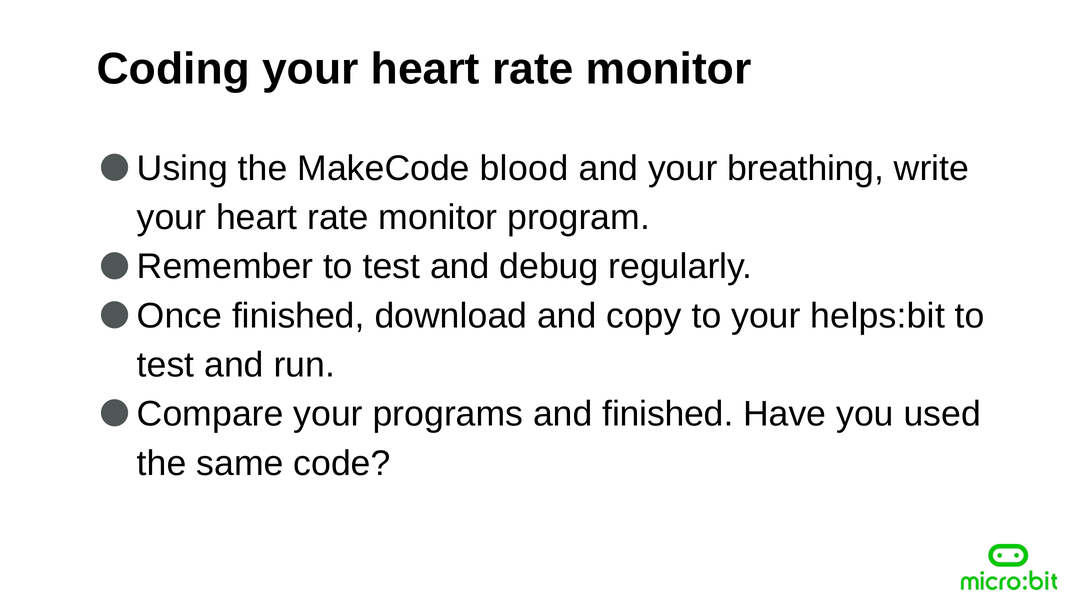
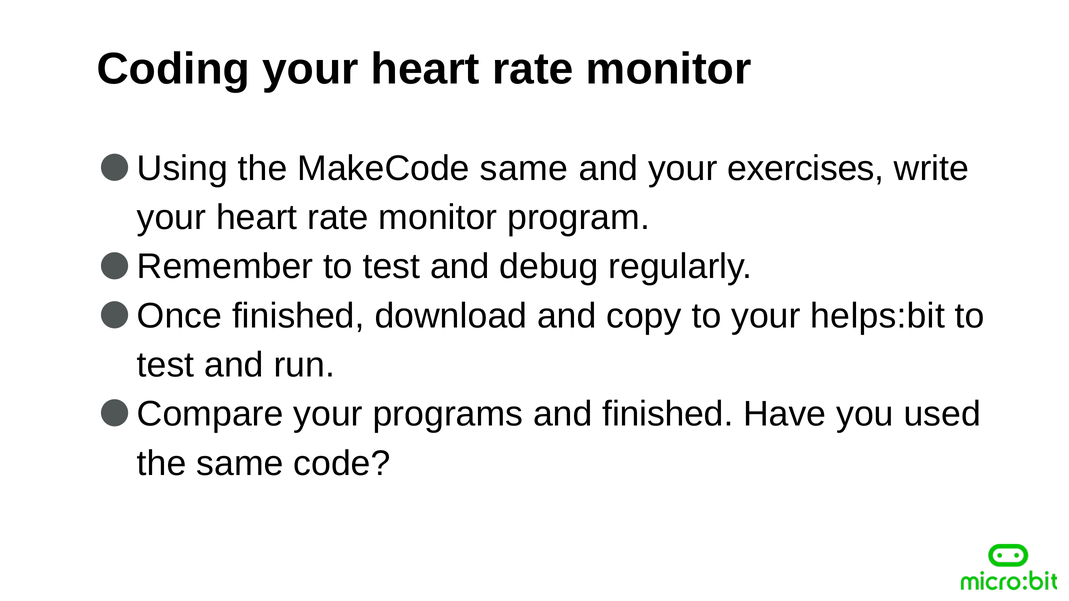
MakeCode blood: blood -> same
breathing: breathing -> exercises
